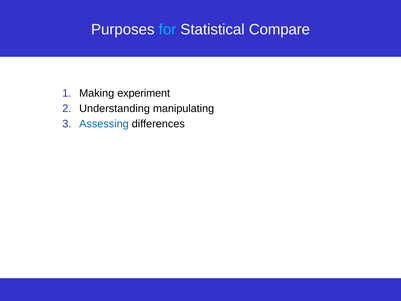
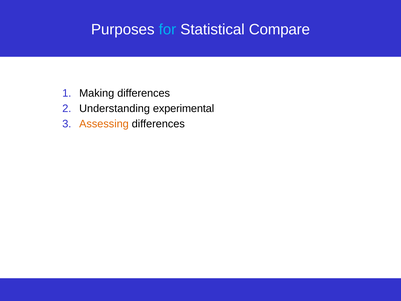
Making experiment: experiment -> differences
manipulating: manipulating -> experimental
Assessing colour: blue -> orange
